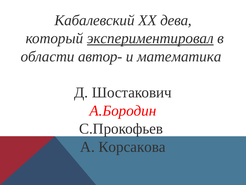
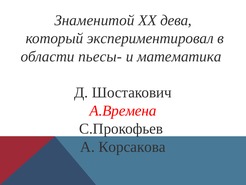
Кабалевский: Кабалевский -> Знаменитой
экспериментировал underline: present -> none
автор-: автор- -> пьесы-
А.Бородин: А.Бородин -> А.Времена
